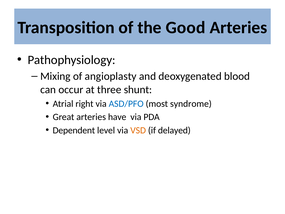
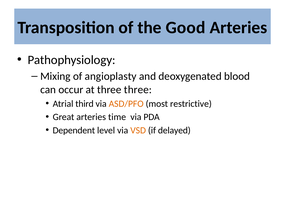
three shunt: shunt -> three
right: right -> third
ASD/PFO colour: blue -> orange
syndrome: syndrome -> restrictive
have: have -> time
